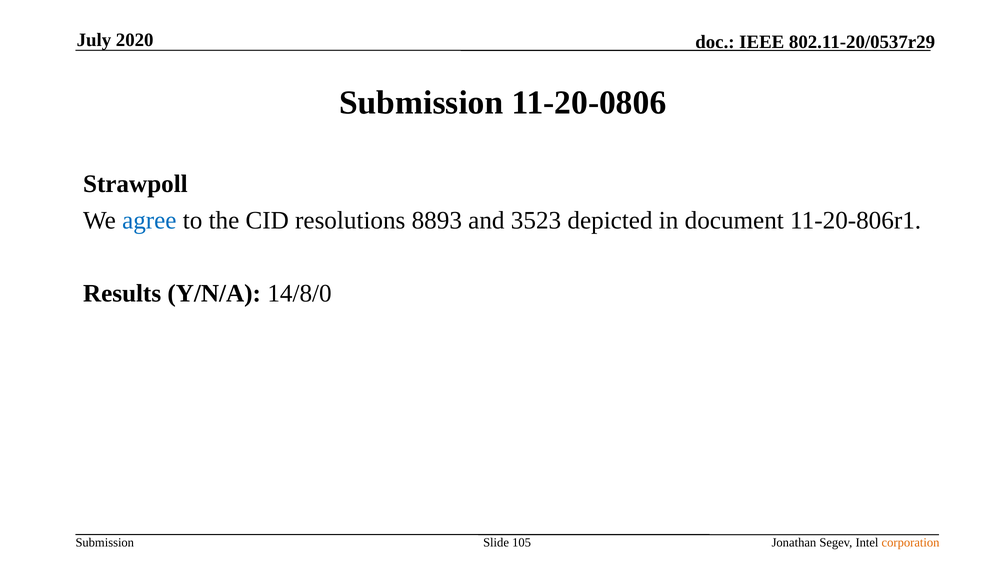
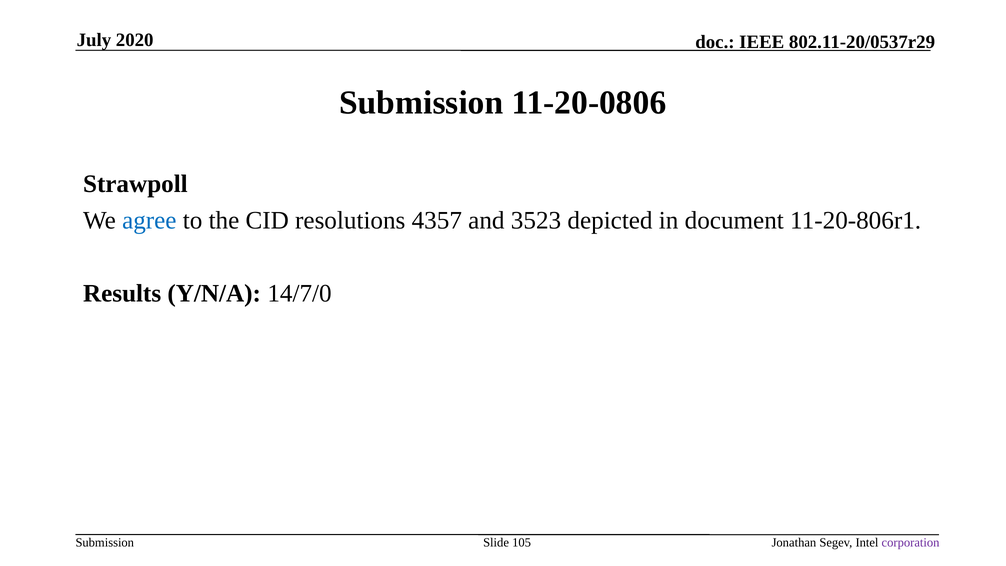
8893: 8893 -> 4357
14/8/0: 14/8/0 -> 14/7/0
corporation colour: orange -> purple
